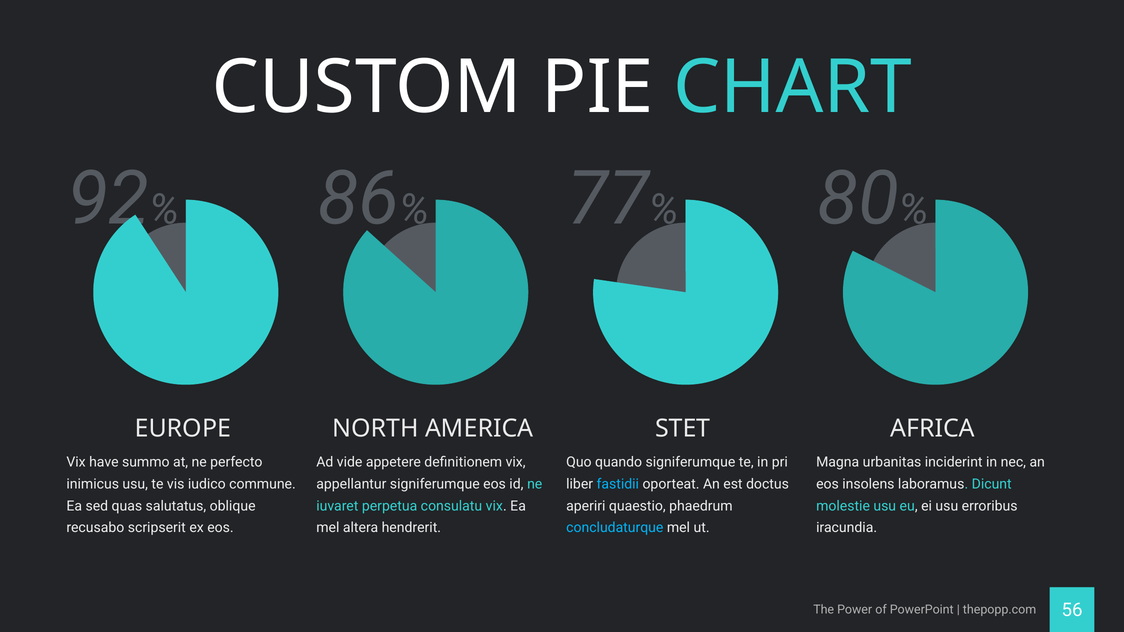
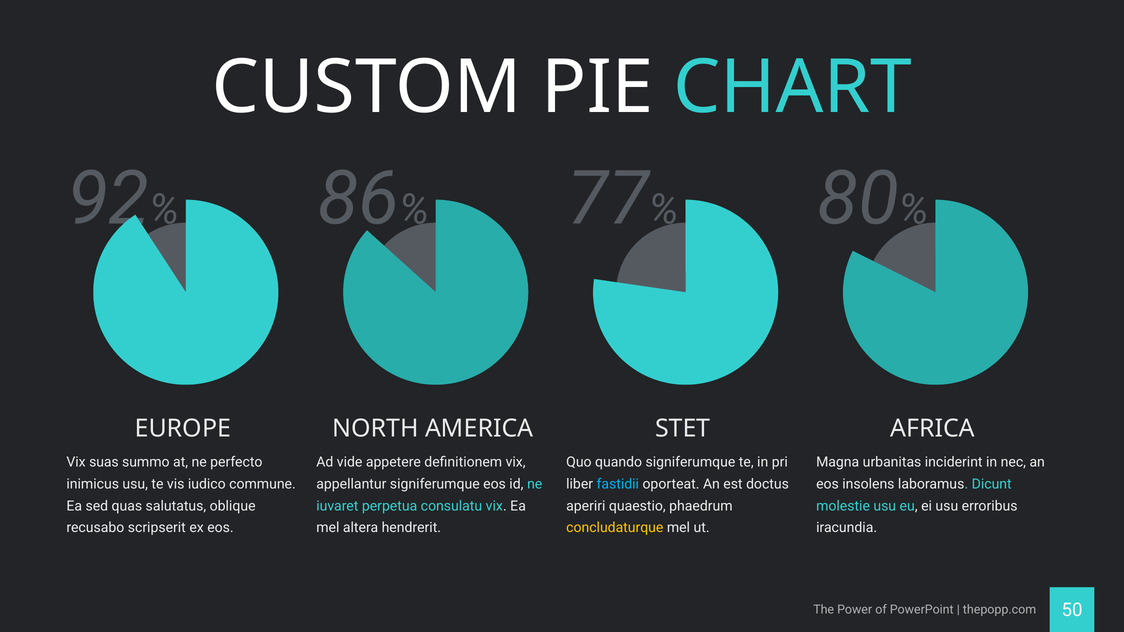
have: have -> suas
concludaturque colour: light blue -> yellow
56: 56 -> 50
